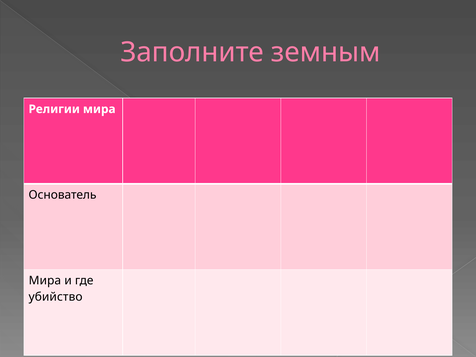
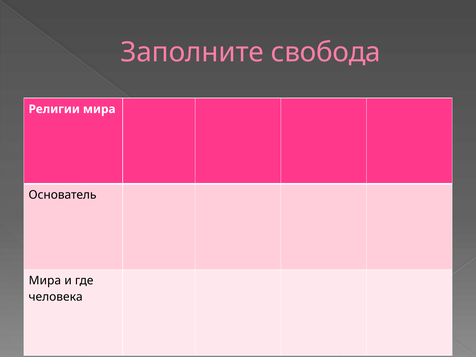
земным: земным -> свобода
убийство: убийство -> человека
